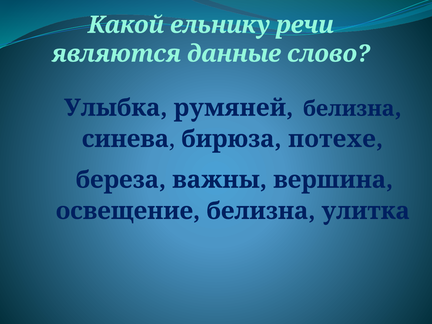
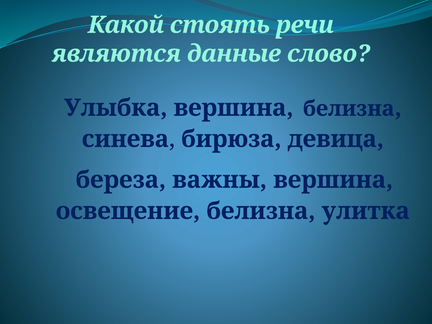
ельнику: ельнику -> стоять
Улыбка румяней: румяней -> вершина
потехе: потехе -> девица
